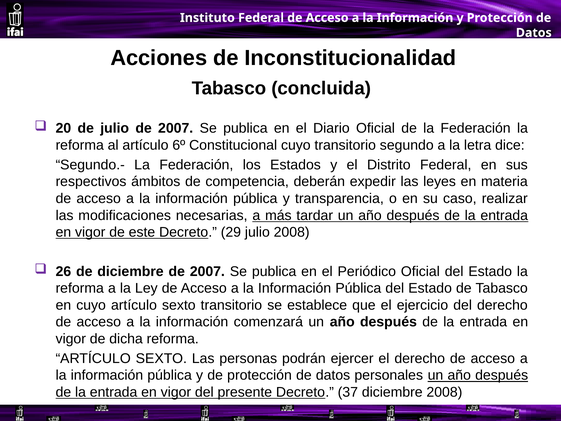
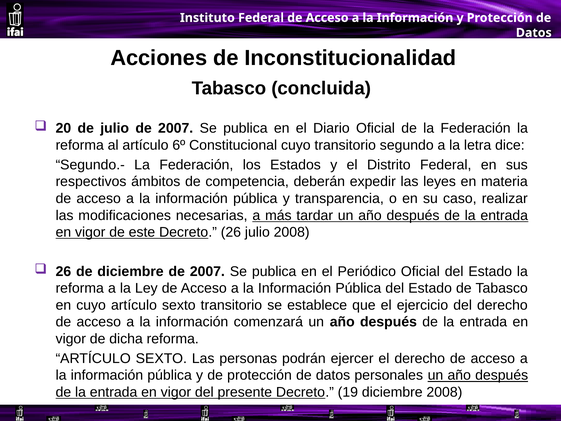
Decreto 29: 29 -> 26
37: 37 -> 19
